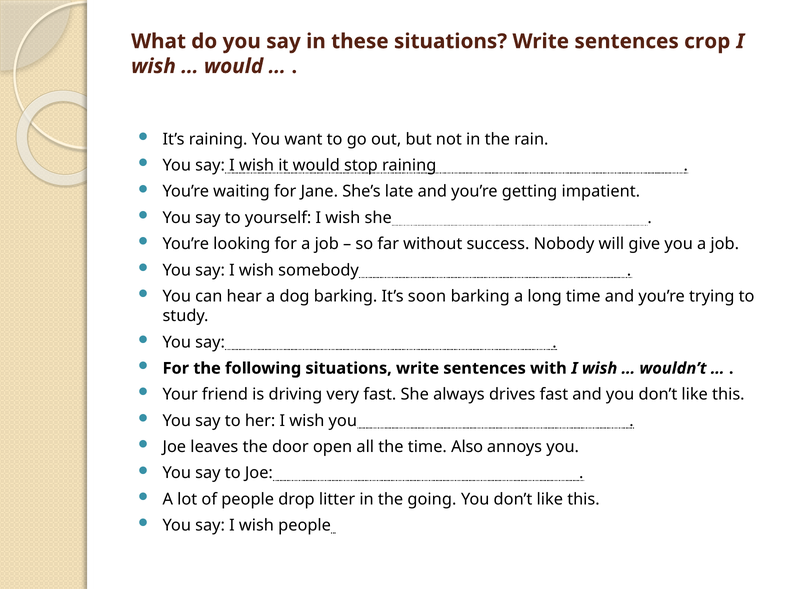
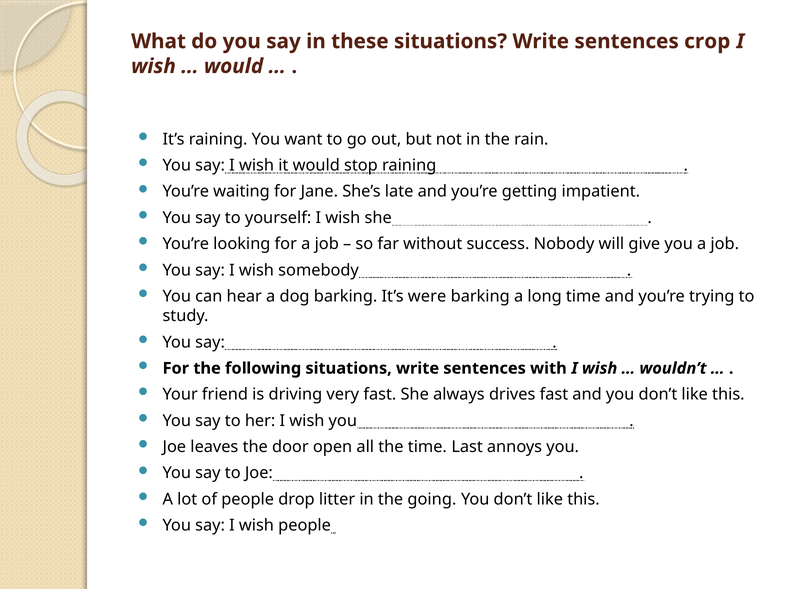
soon: soon -> were
Also: Also -> Last
